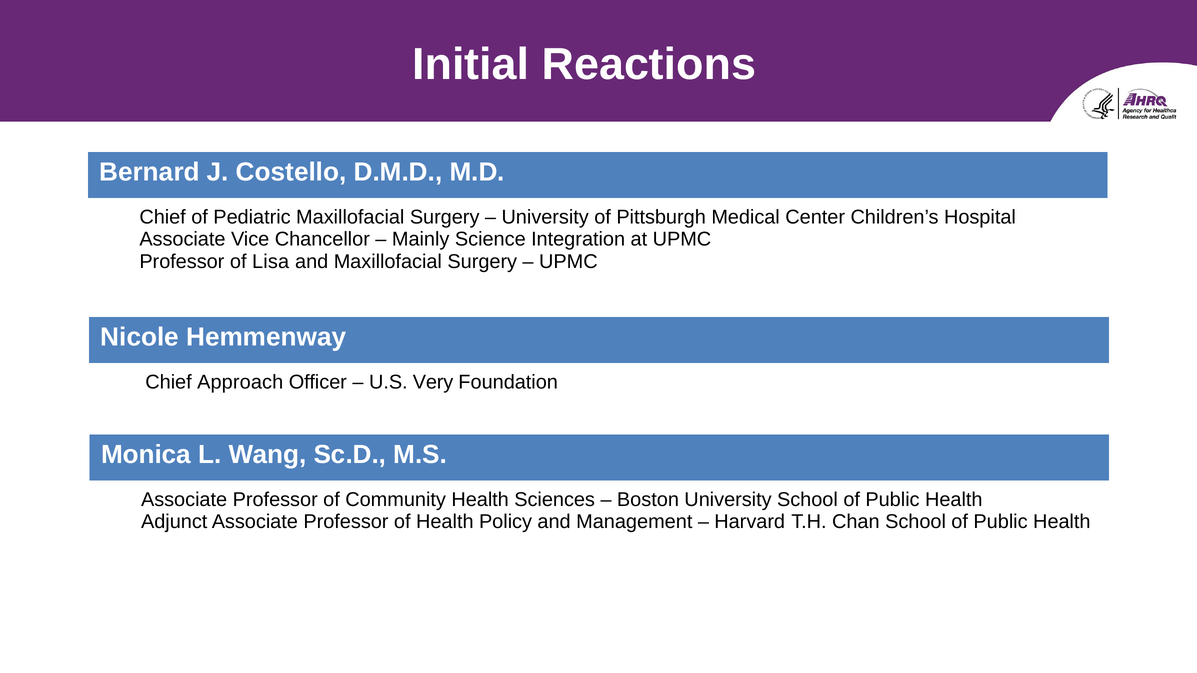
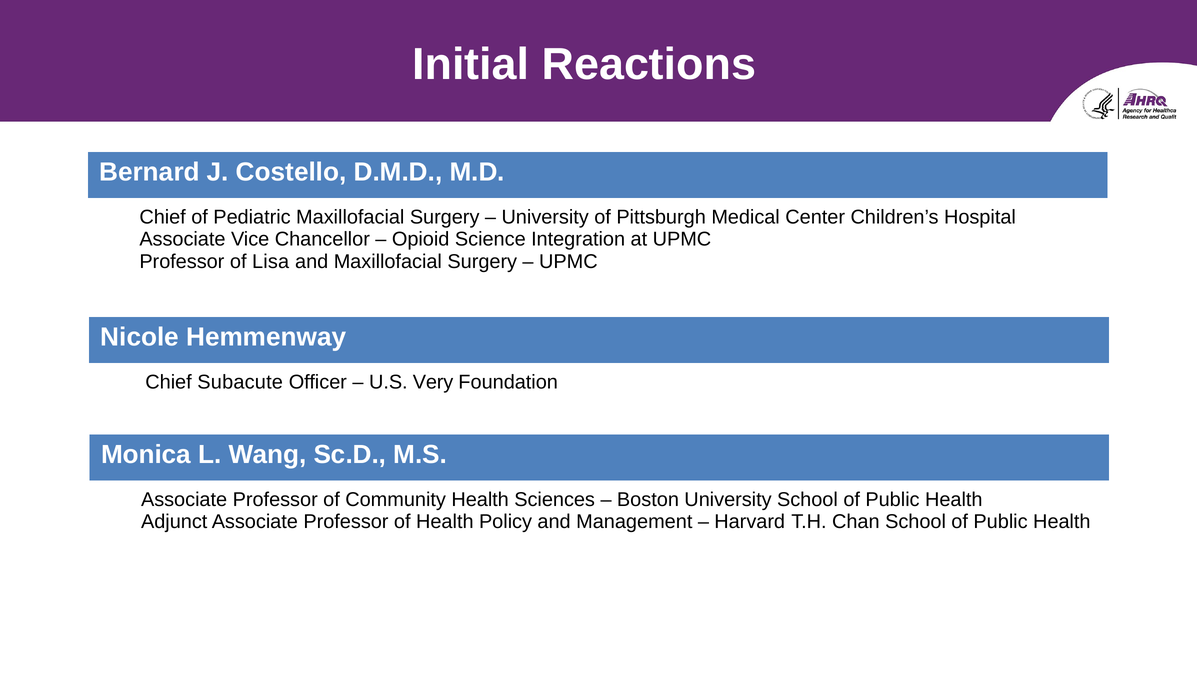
Mainly: Mainly -> Opioid
Approach: Approach -> Subacute
